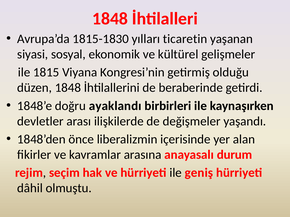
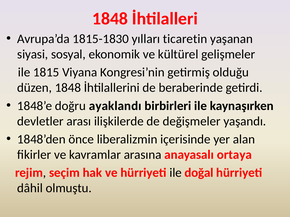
durum: durum -> ortaya
geniş: geniş -> doğal
